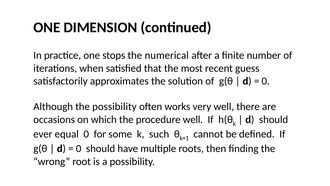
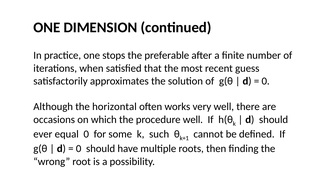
numerical: numerical -> preferable
the possibility: possibility -> horizontal
